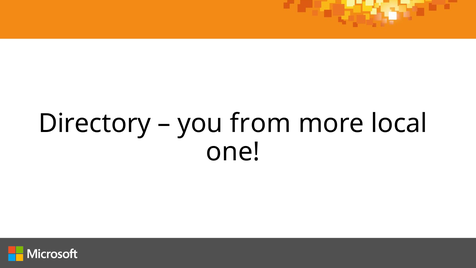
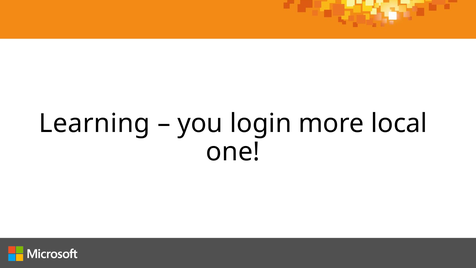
Directory: Directory -> Learning
from: from -> login
